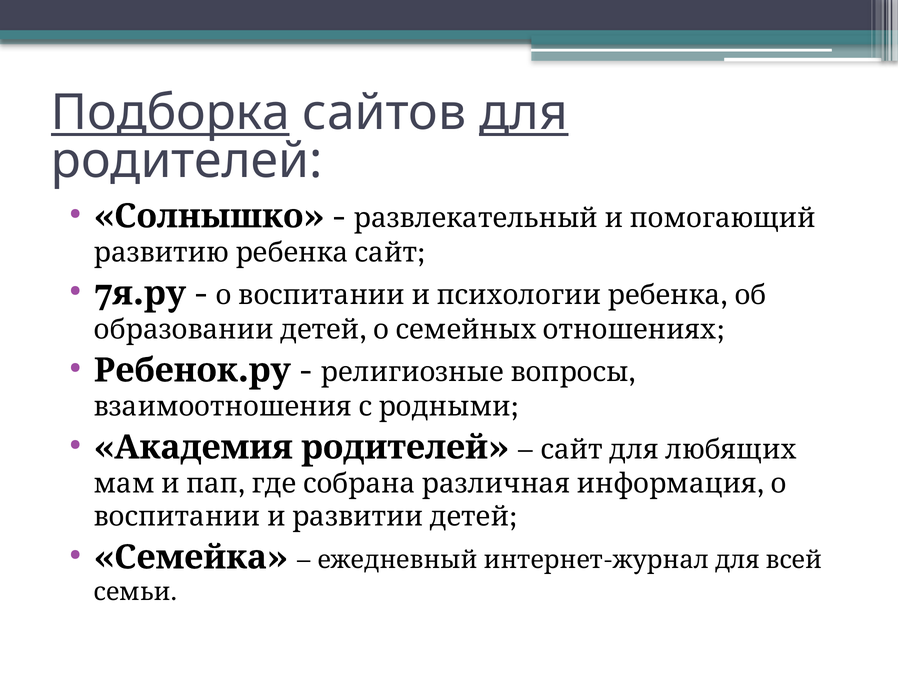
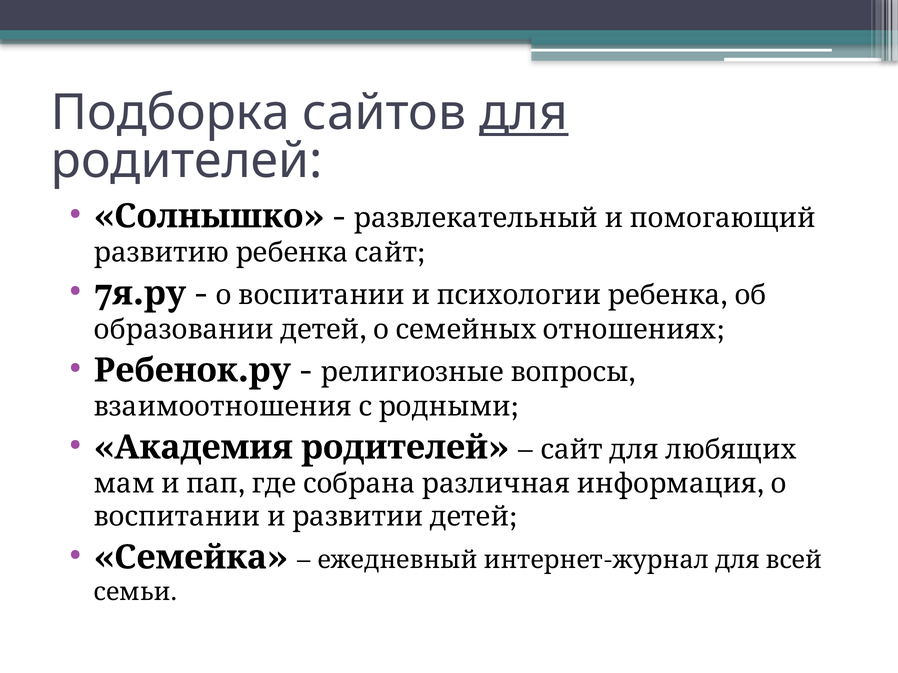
Подборка underline: present -> none
